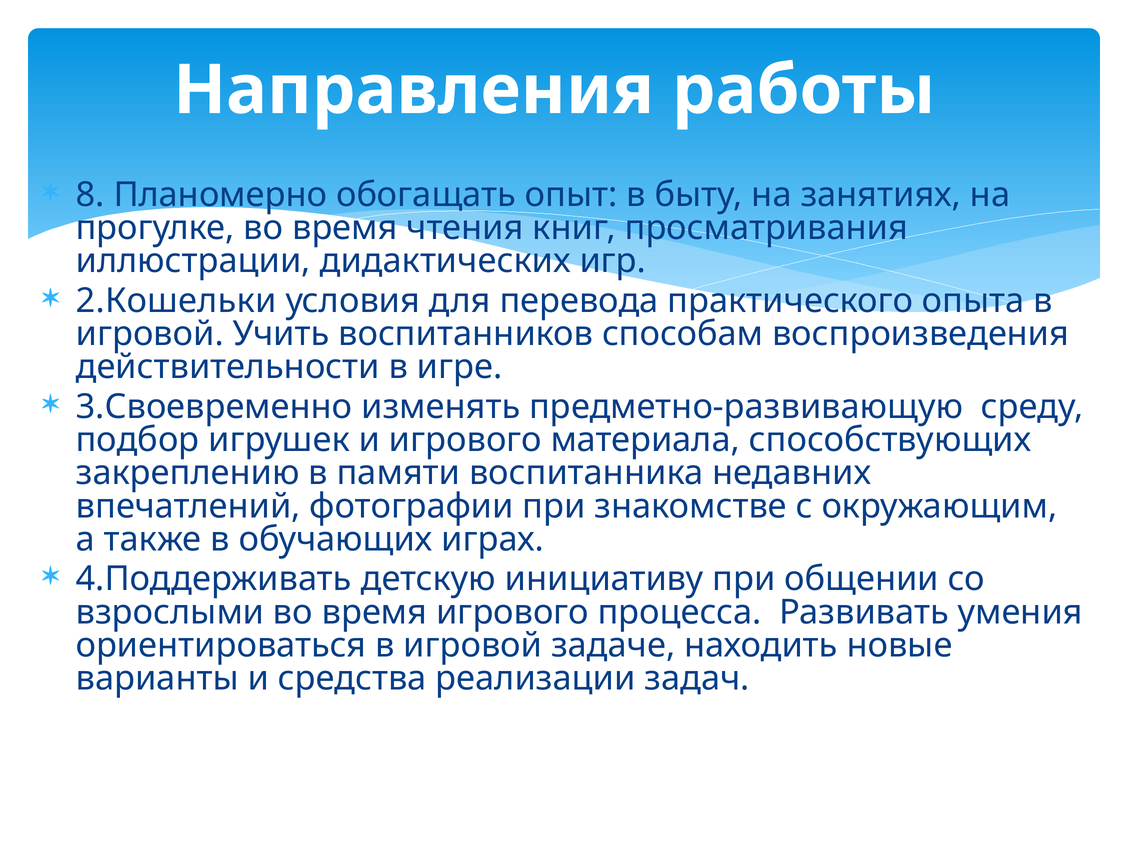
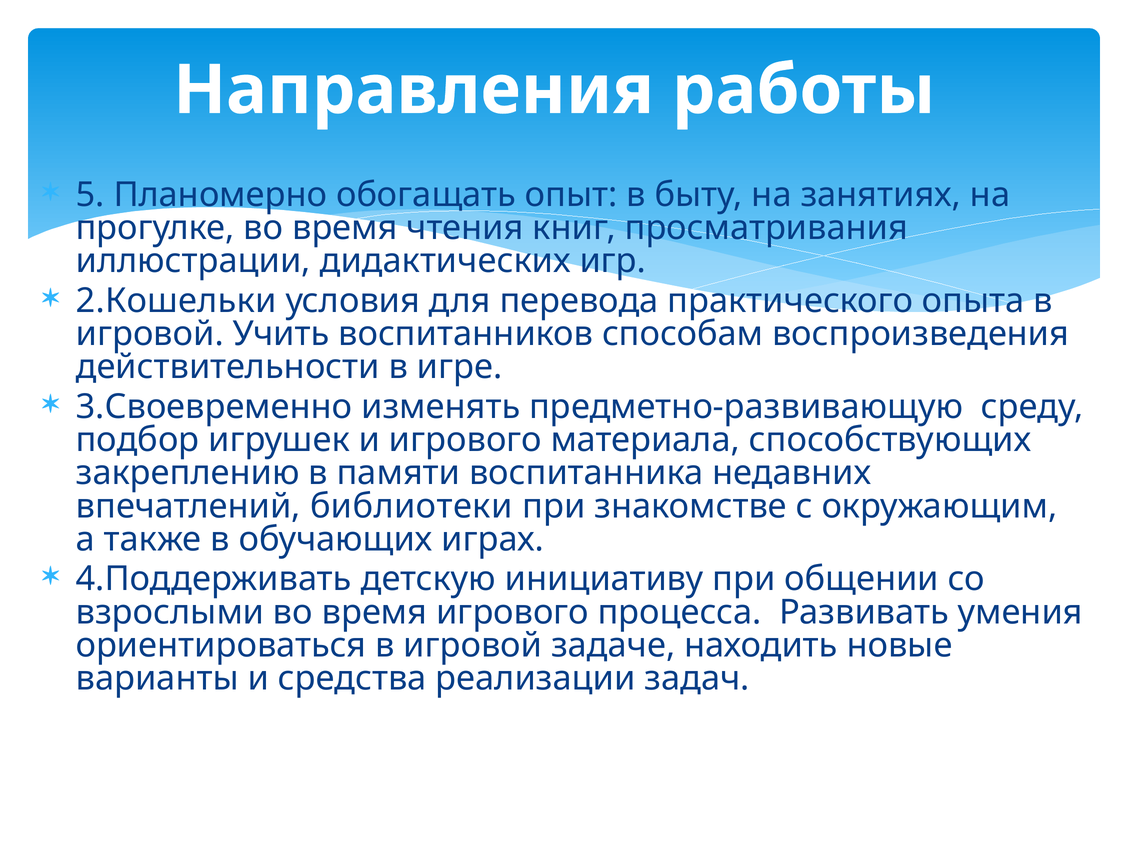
8: 8 -> 5
фотографии: фотографии -> библиотеки
